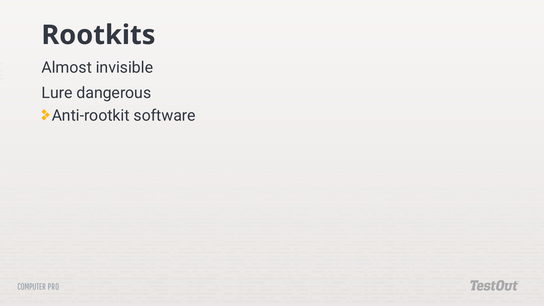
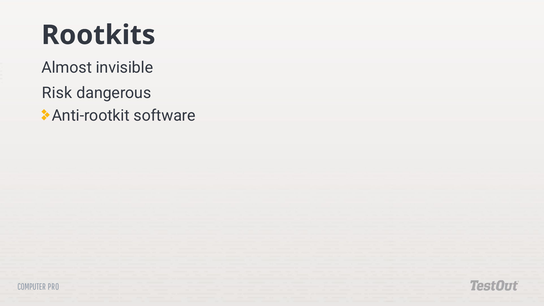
Lure: Lure -> Risk
